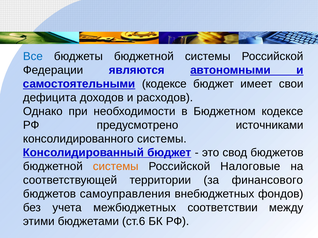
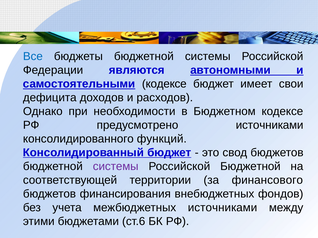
консолидированного системы: системы -> функций
системы at (116, 167) colour: orange -> purple
Российской Налоговые: Налоговые -> Бюджетной
самоуправления: самоуправления -> финансирования
межбюджетных соответствии: соответствии -> источниками
